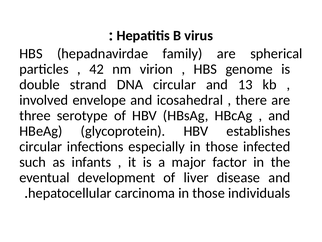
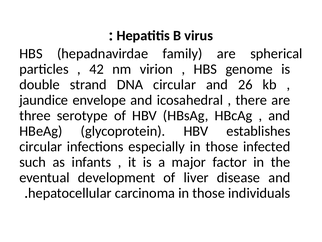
13: 13 -> 26
involved: involved -> jaundice
